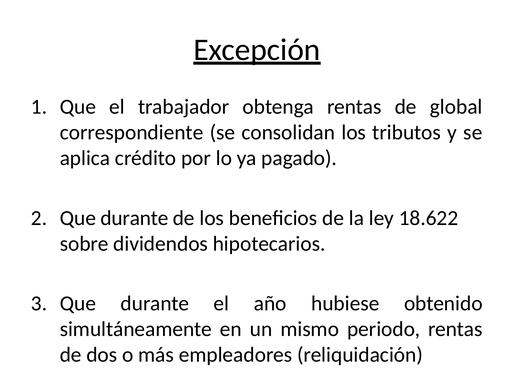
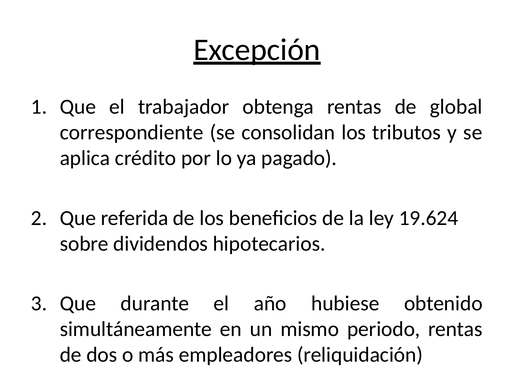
durante at (134, 218): durante -> referida
18.622: 18.622 -> 19.624
